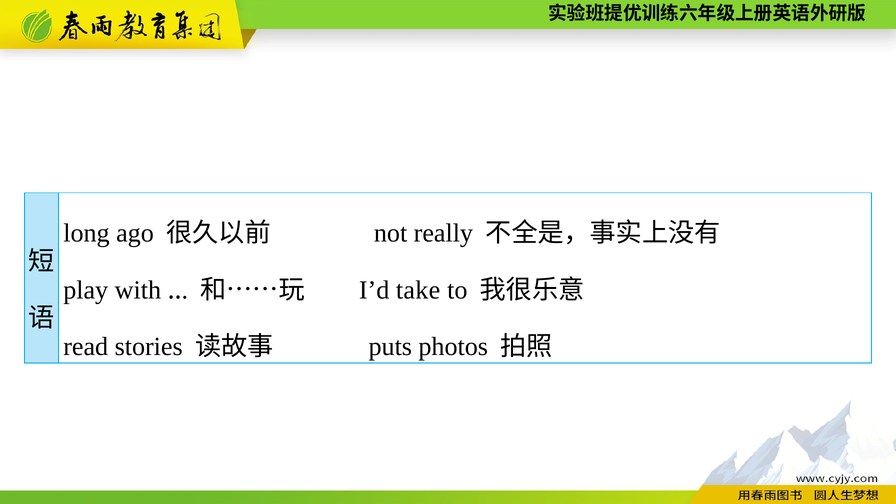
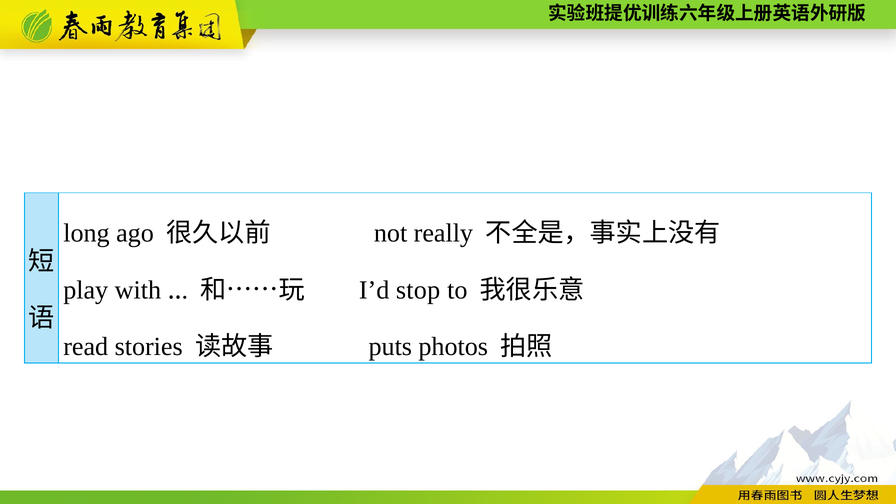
take: take -> stop
